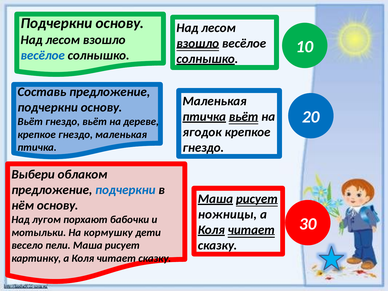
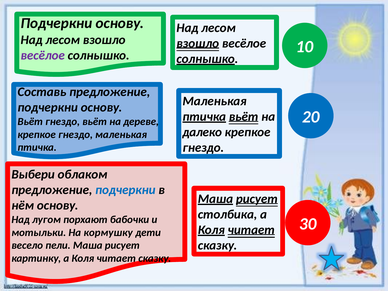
весёлое at (43, 55) colour: blue -> purple
ягодок: ягодок -> далеко
ножницы: ножницы -> столбика
